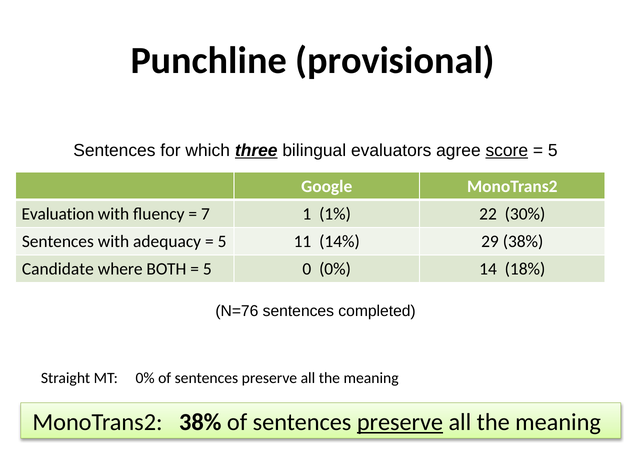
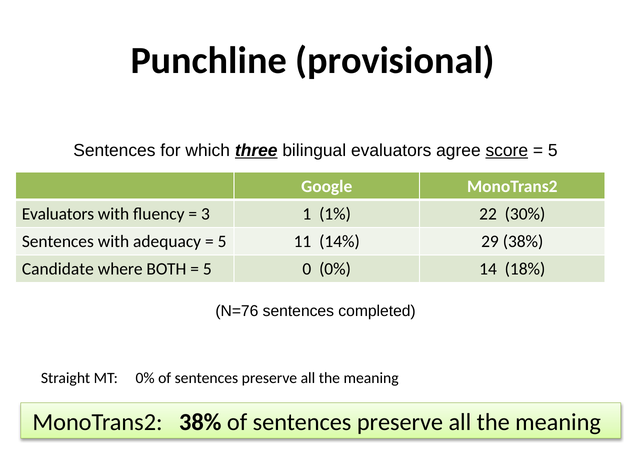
Evaluation at (58, 214): Evaluation -> Evaluators
7: 7 -> 3
preserve at (400, 422) underline: present -> none
